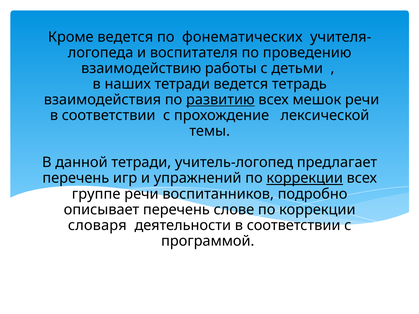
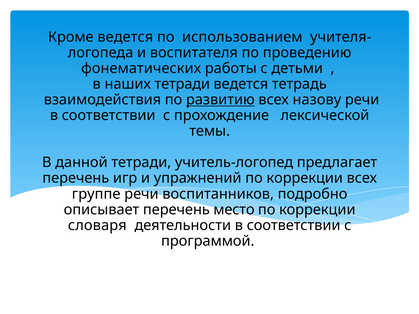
фонематических: фонематических -> использованием
взаимодействию: взаимодействию -> фонематических
мешок: мешок -> назову
коррекции at (305, 178) underline: present -> none
слове: слове -> место
